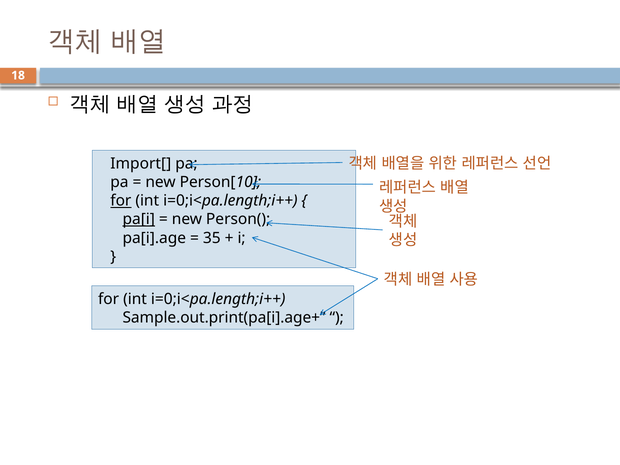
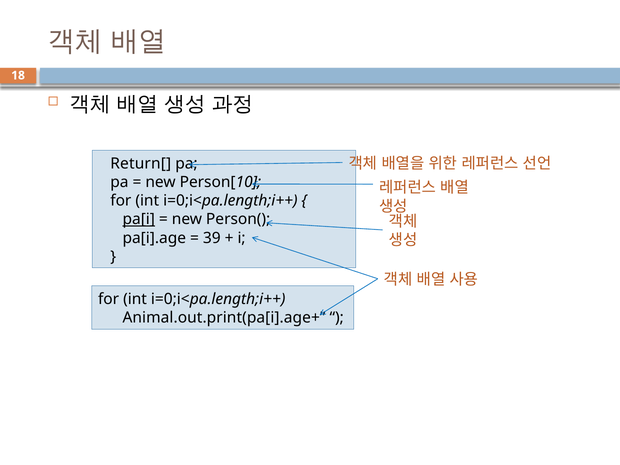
Import[: Import[ -> Return[
for at (121, 201) underline: present -> none
35: 35 -> 39
Sample.out.print(pa[i].age+: Sample.out.print(pa[i].age+ -> Animal.out.print(pa[i].age+
